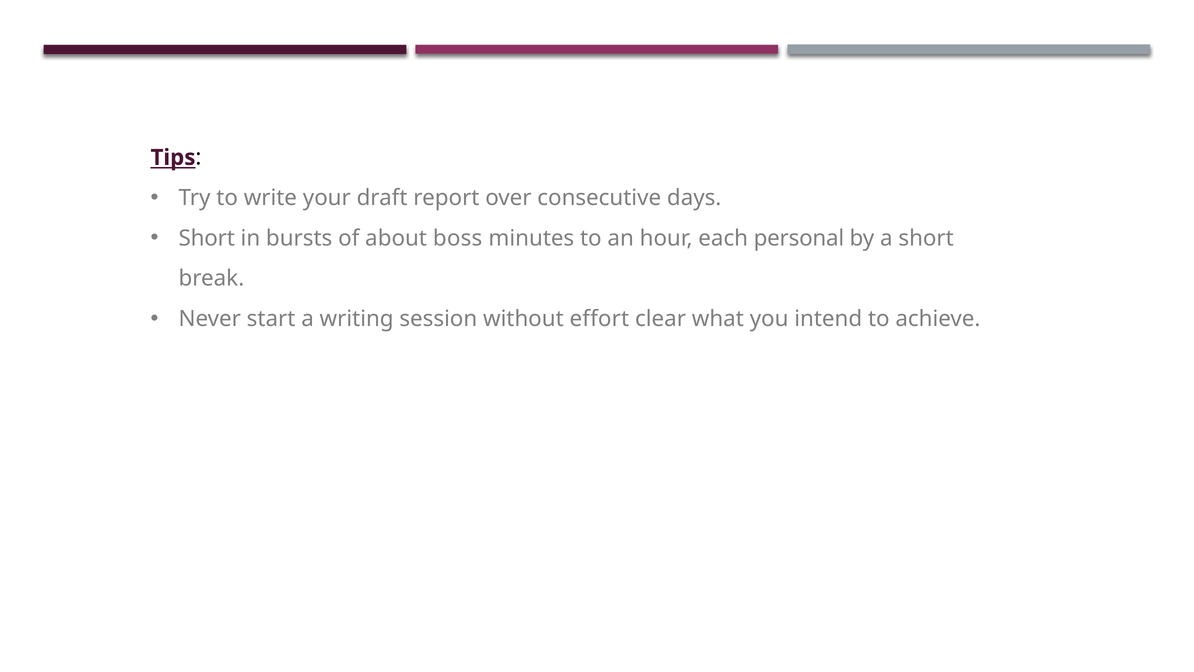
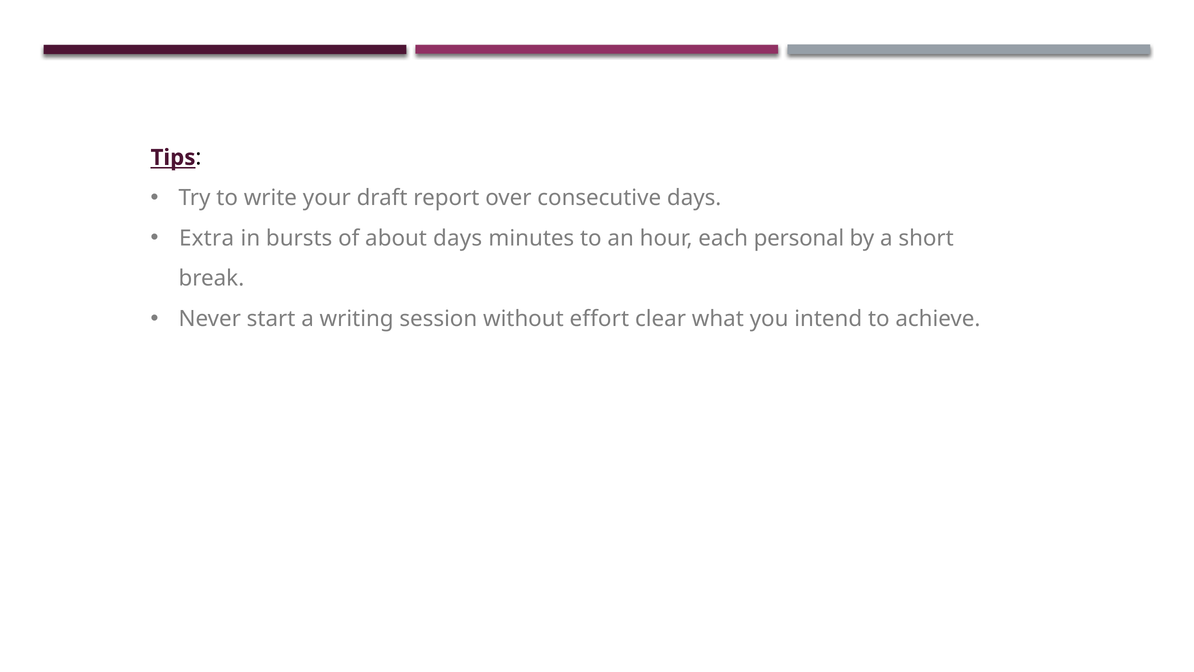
Short at (207, 238): Short -> Extra
about boss: boss -> days
